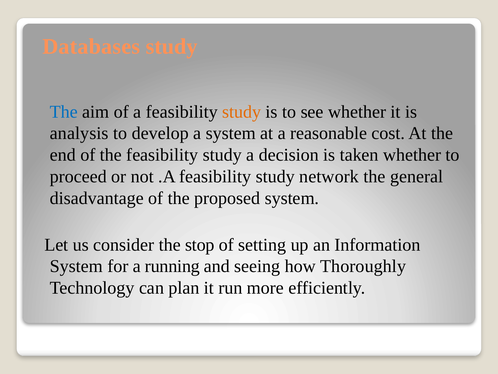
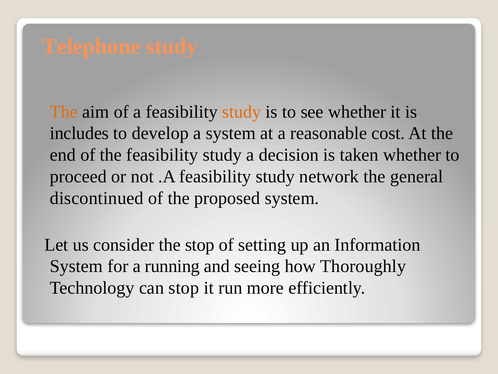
Databases: Databases -> Telephone
The at (64, 112) colour: blue -> orange
analysis: analysis -> includes
disadvantage: disadvantage -> discontinued
can plan: plan -> stop
